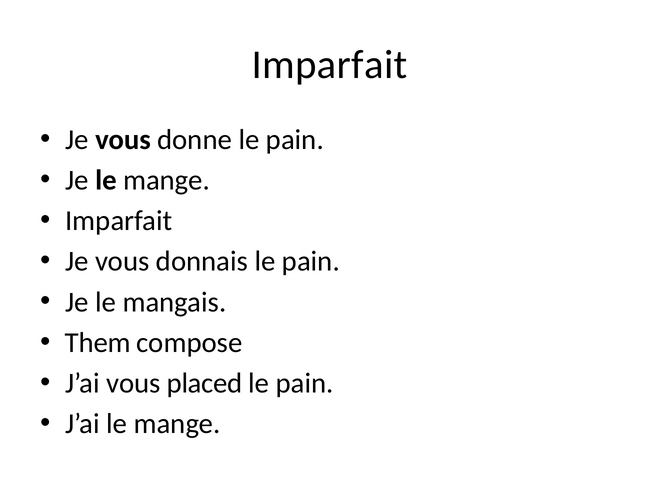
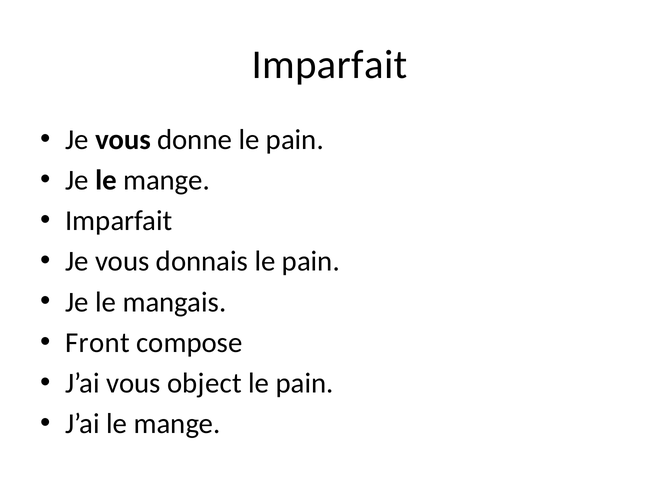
Them: Them -> Front
placed: placed -> object
